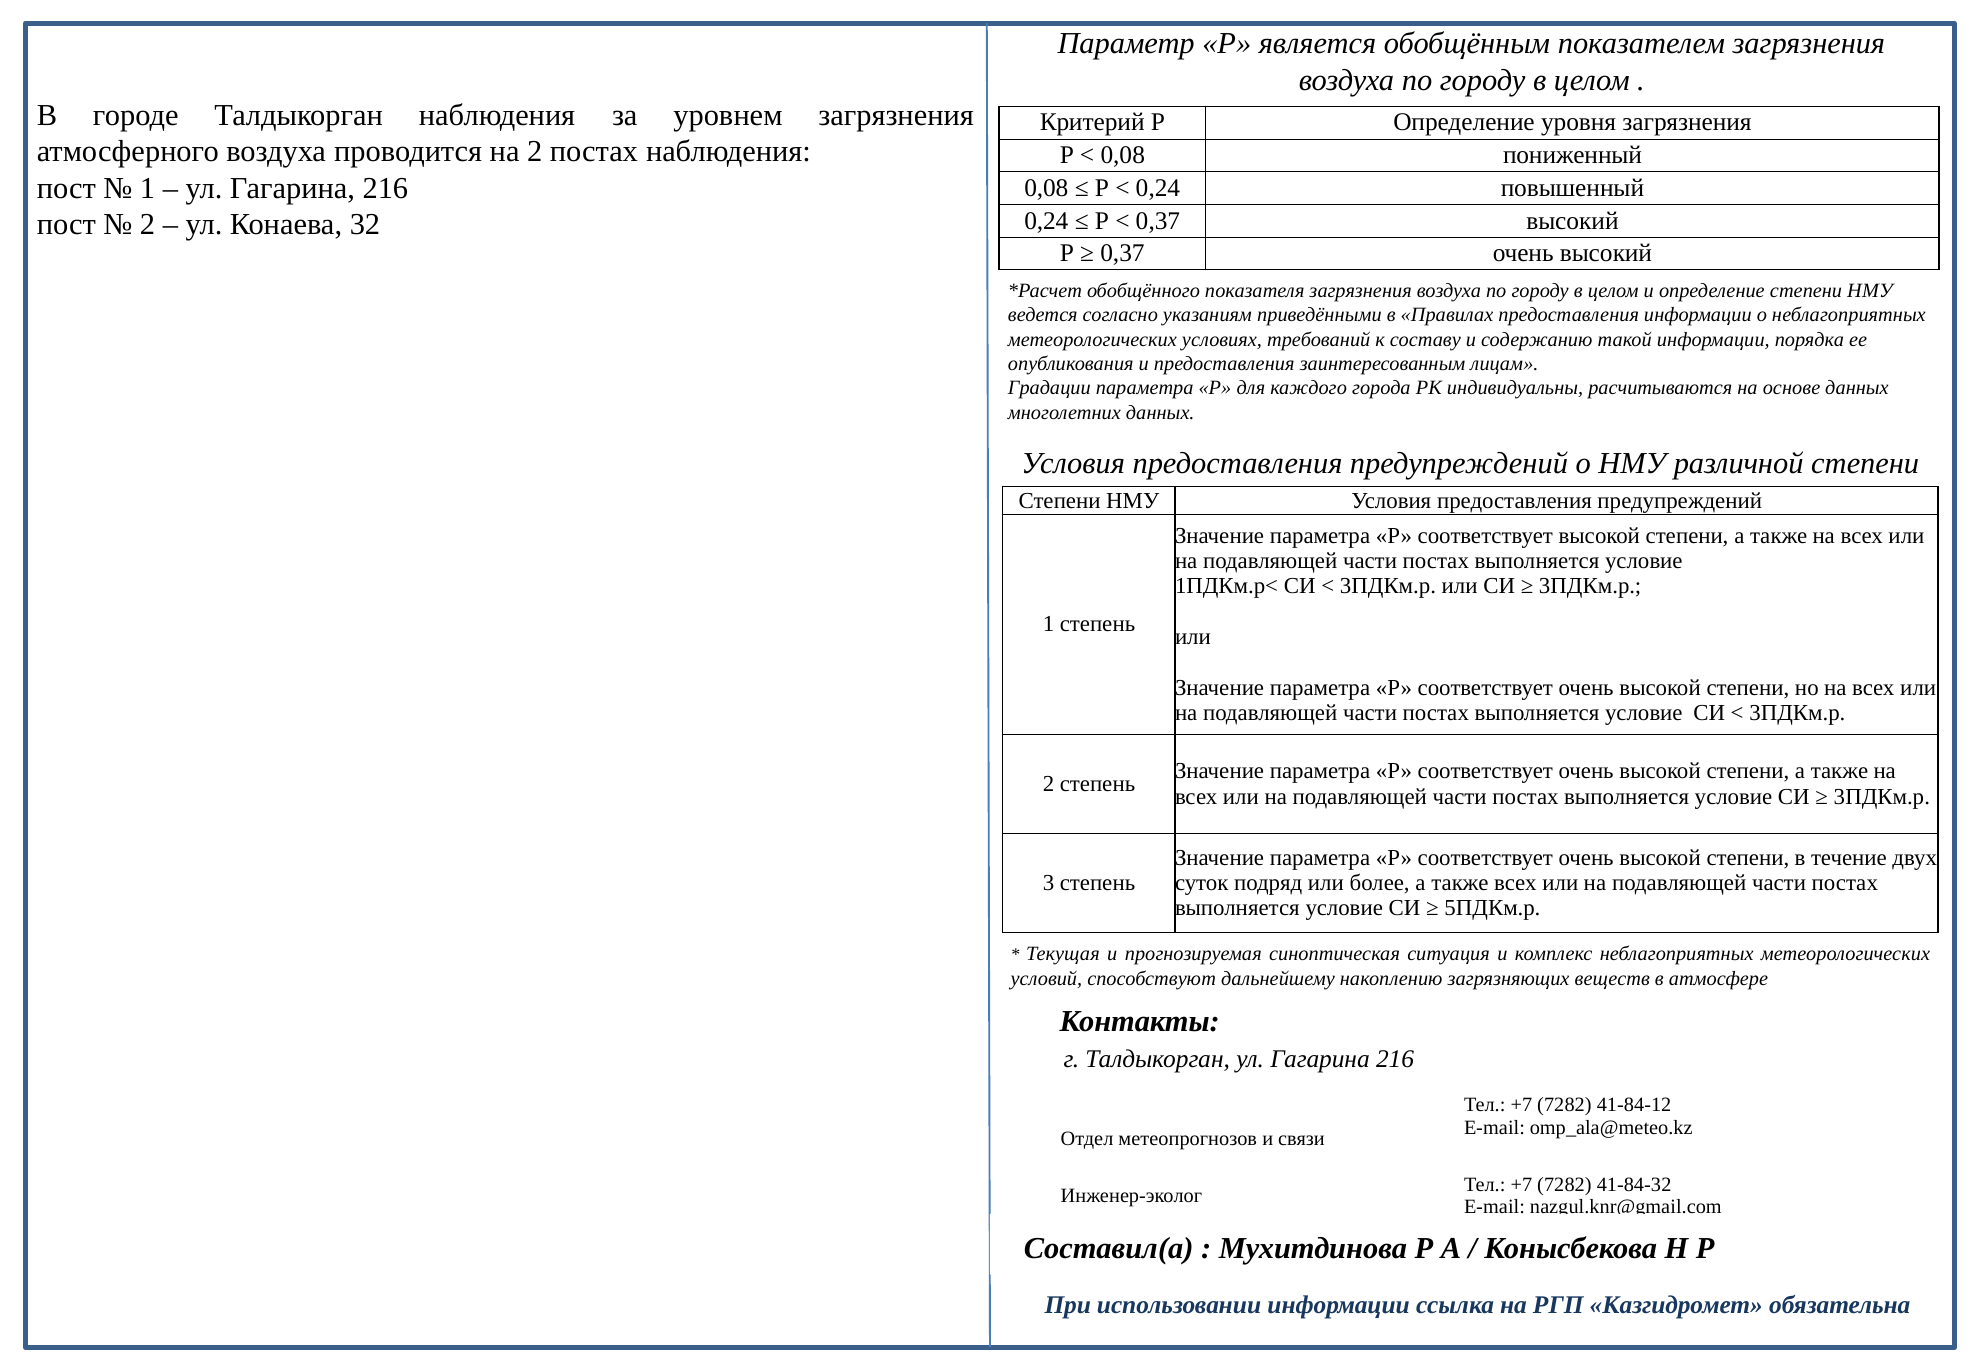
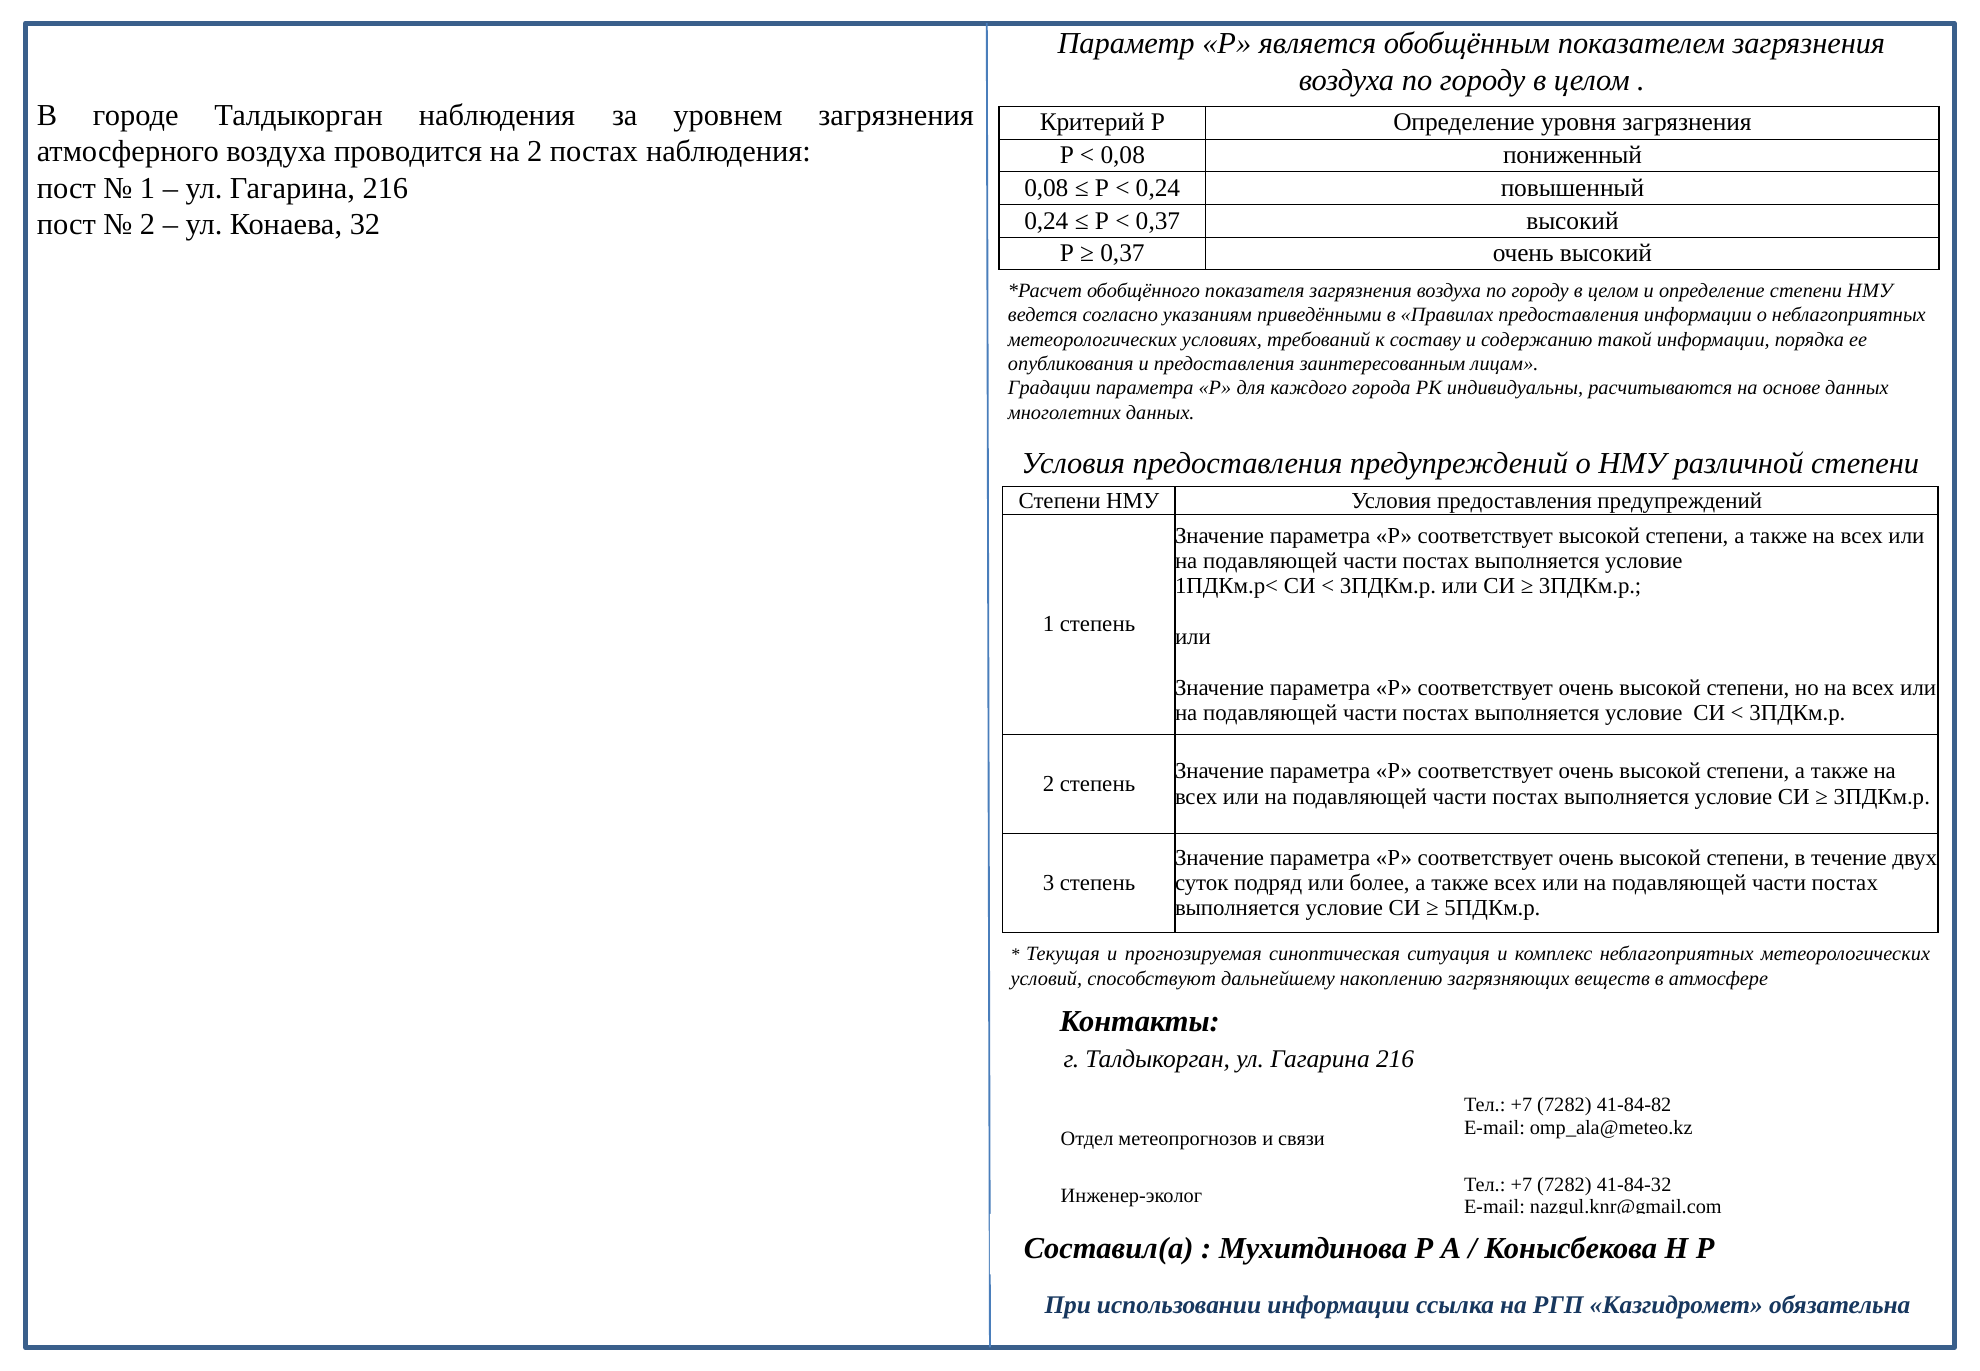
41-84-12: 41-84-12 -> 41-84-82
